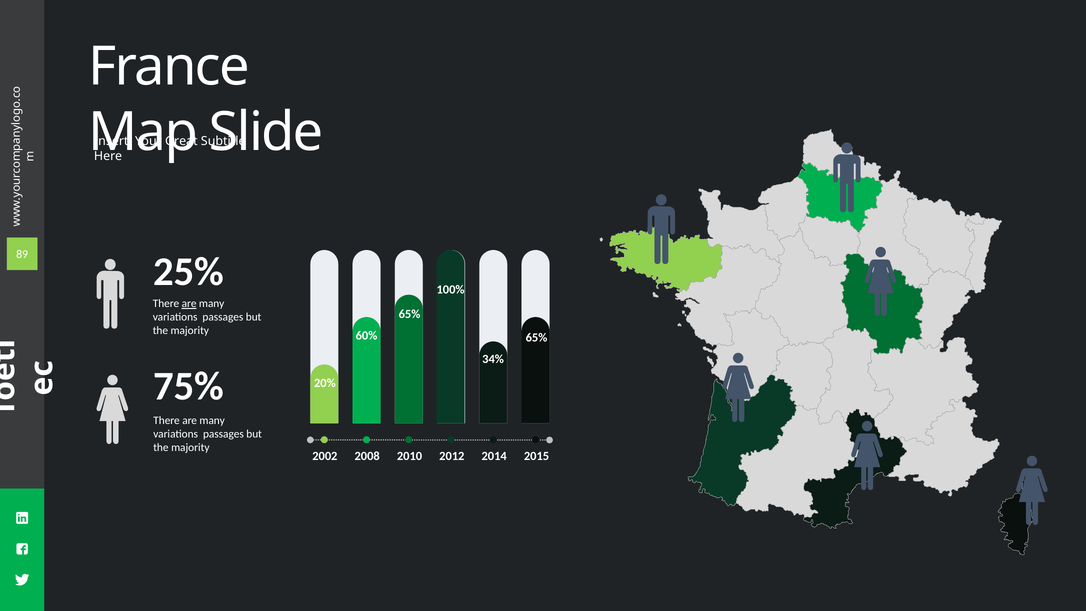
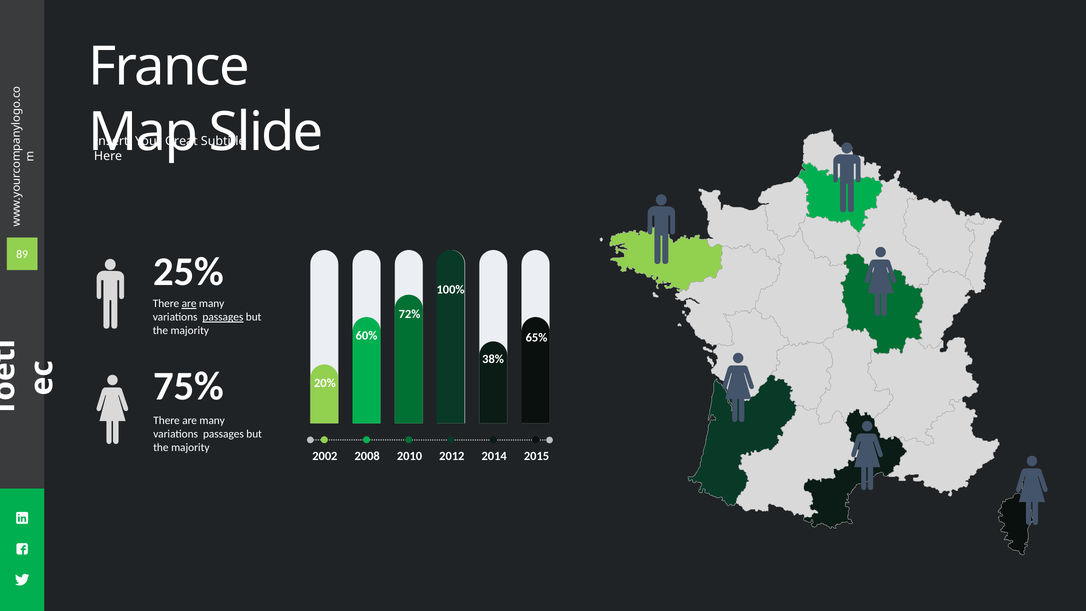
65% at (410, 314): 65% -> 72%
passages at (223, 317) underline: none -> present
34%: 34% -> 38%
